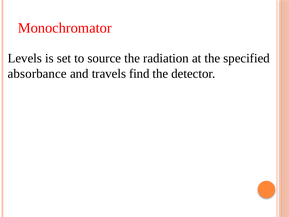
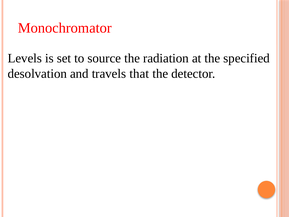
absorbance: absorbance -> desolvation
find: find -> that
